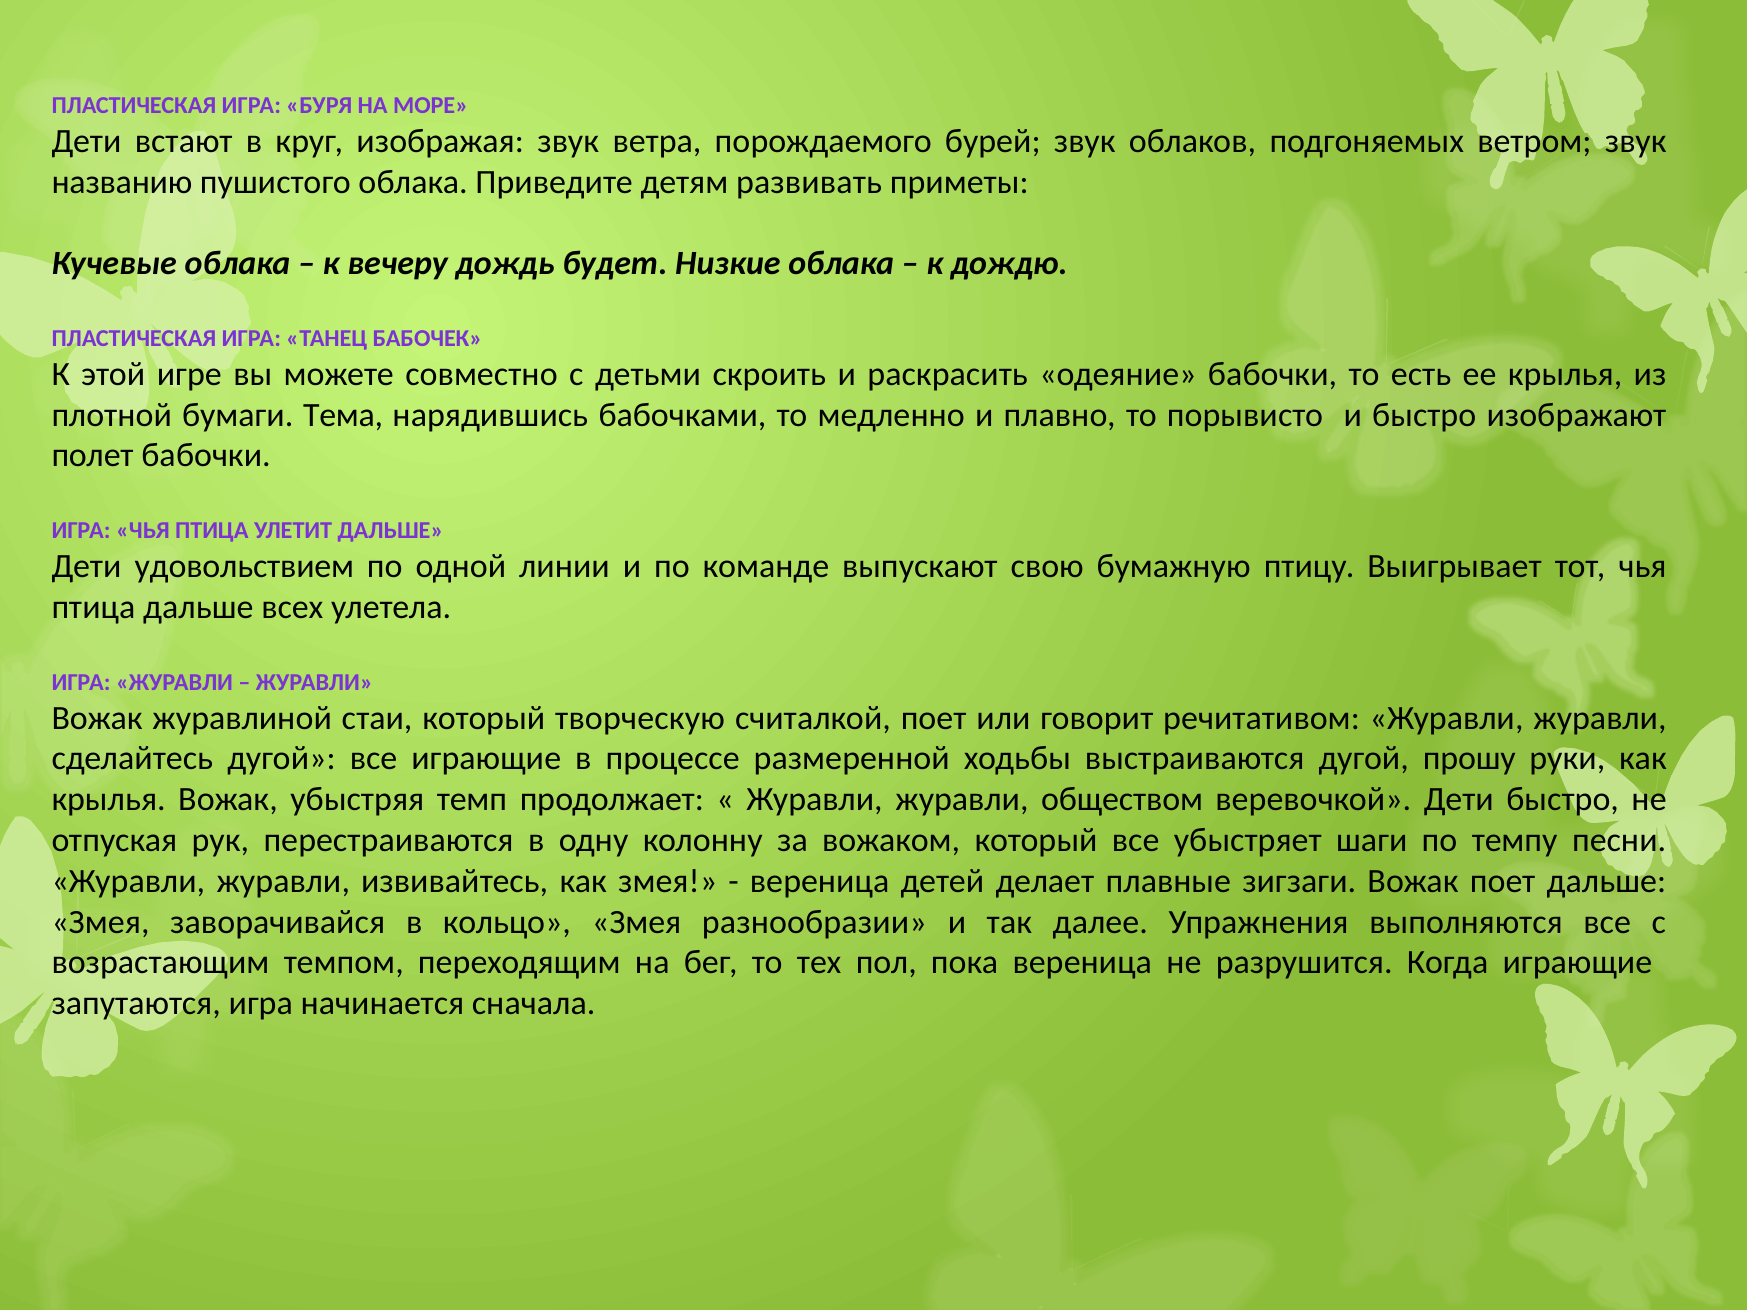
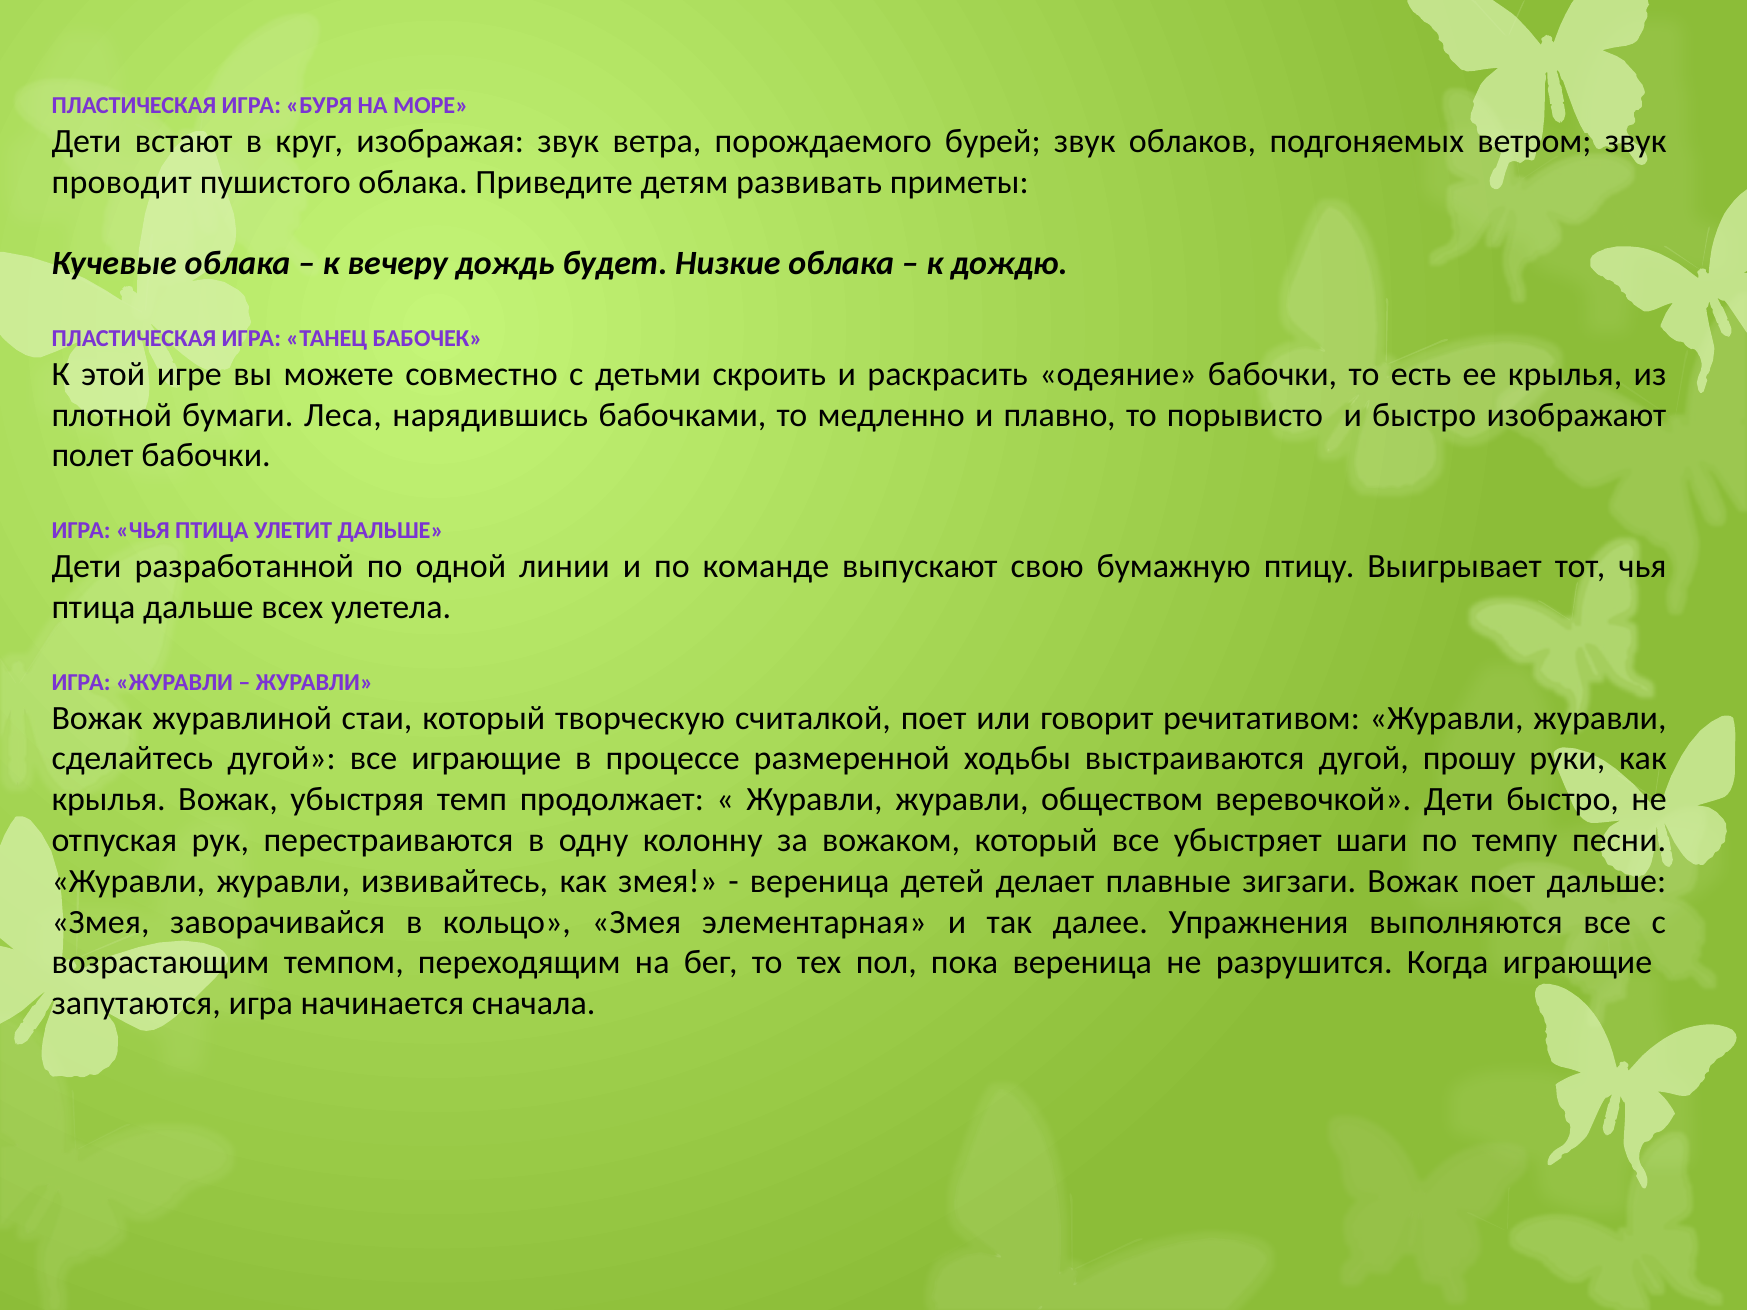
названию: названию -> проводит
Тема: Тема -> Леса
удовольствием: удовольствием -> разработанной
разнообразии: разнообразии -> элементарная
